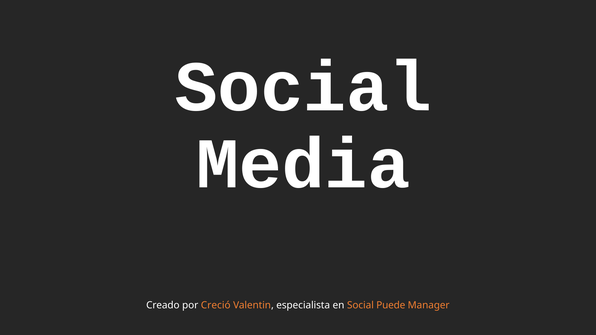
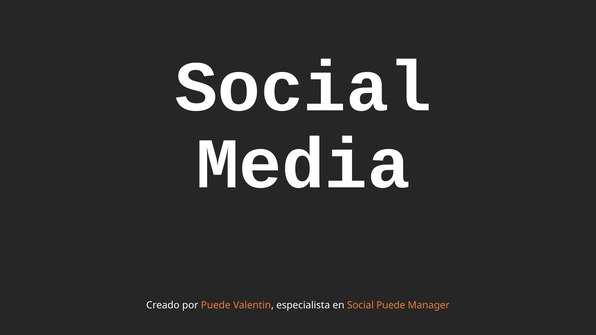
por Creció: Creció -> Puede
